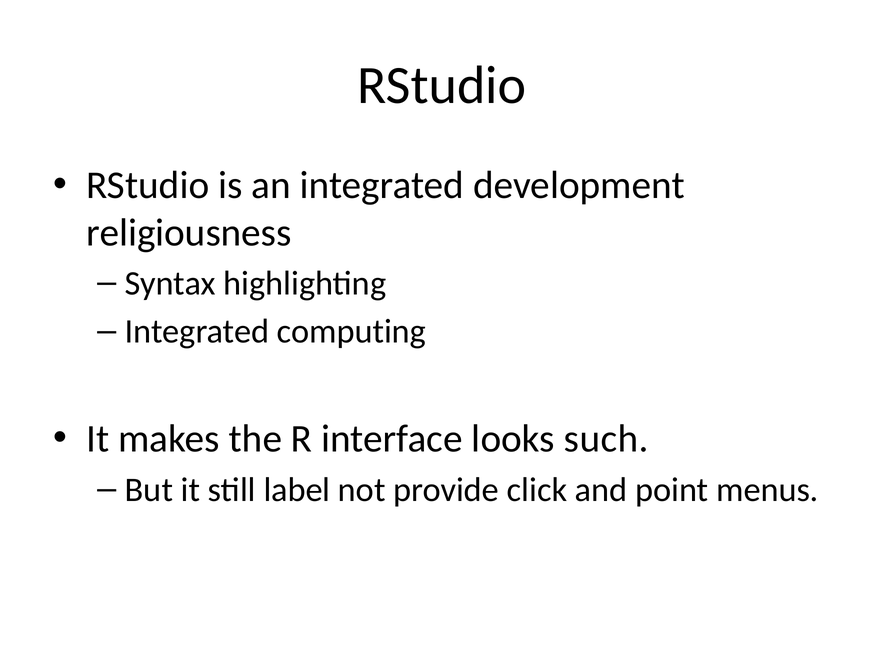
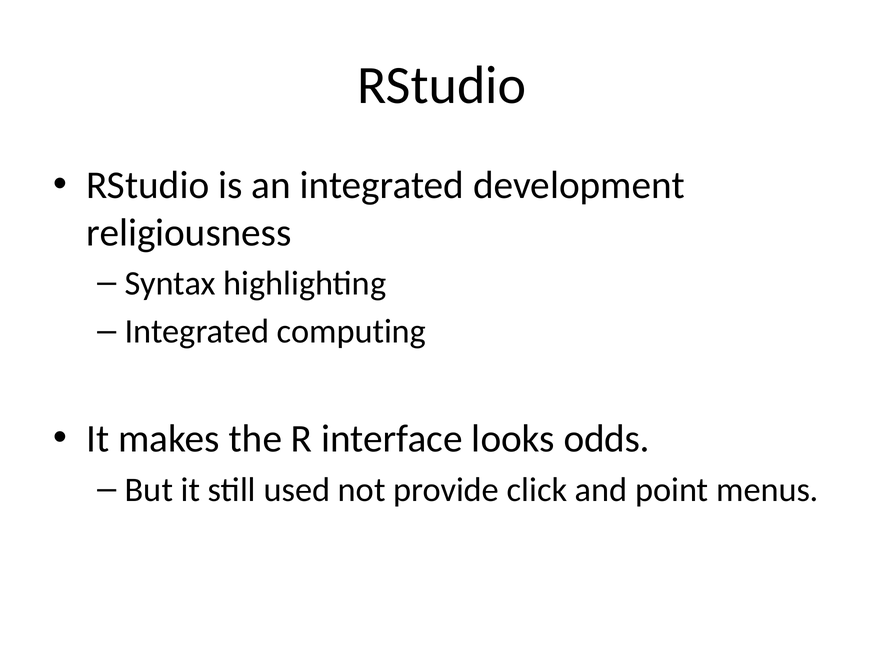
such: such -> odds
label: label -> used
